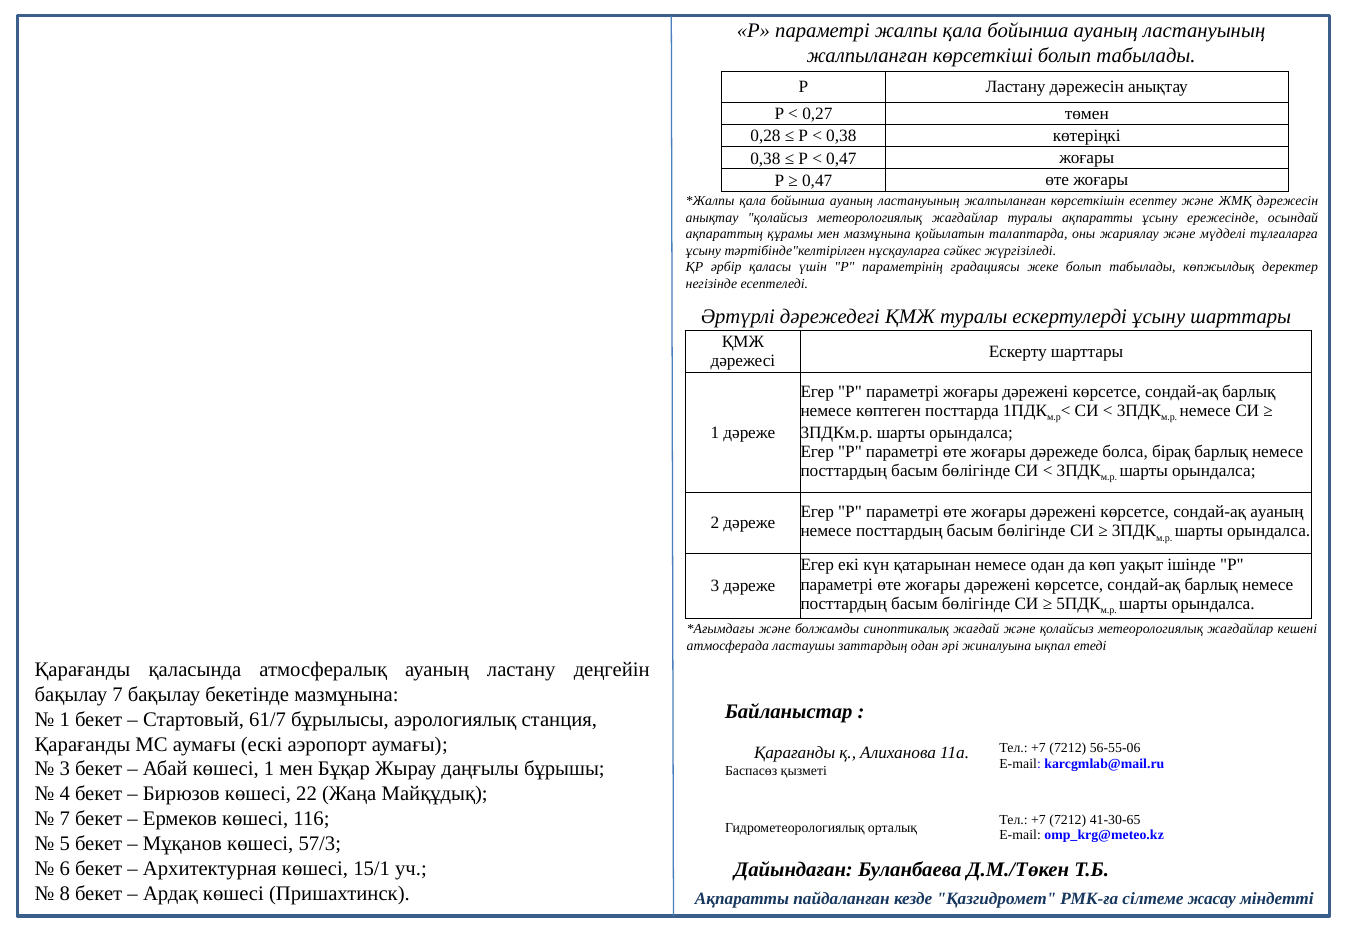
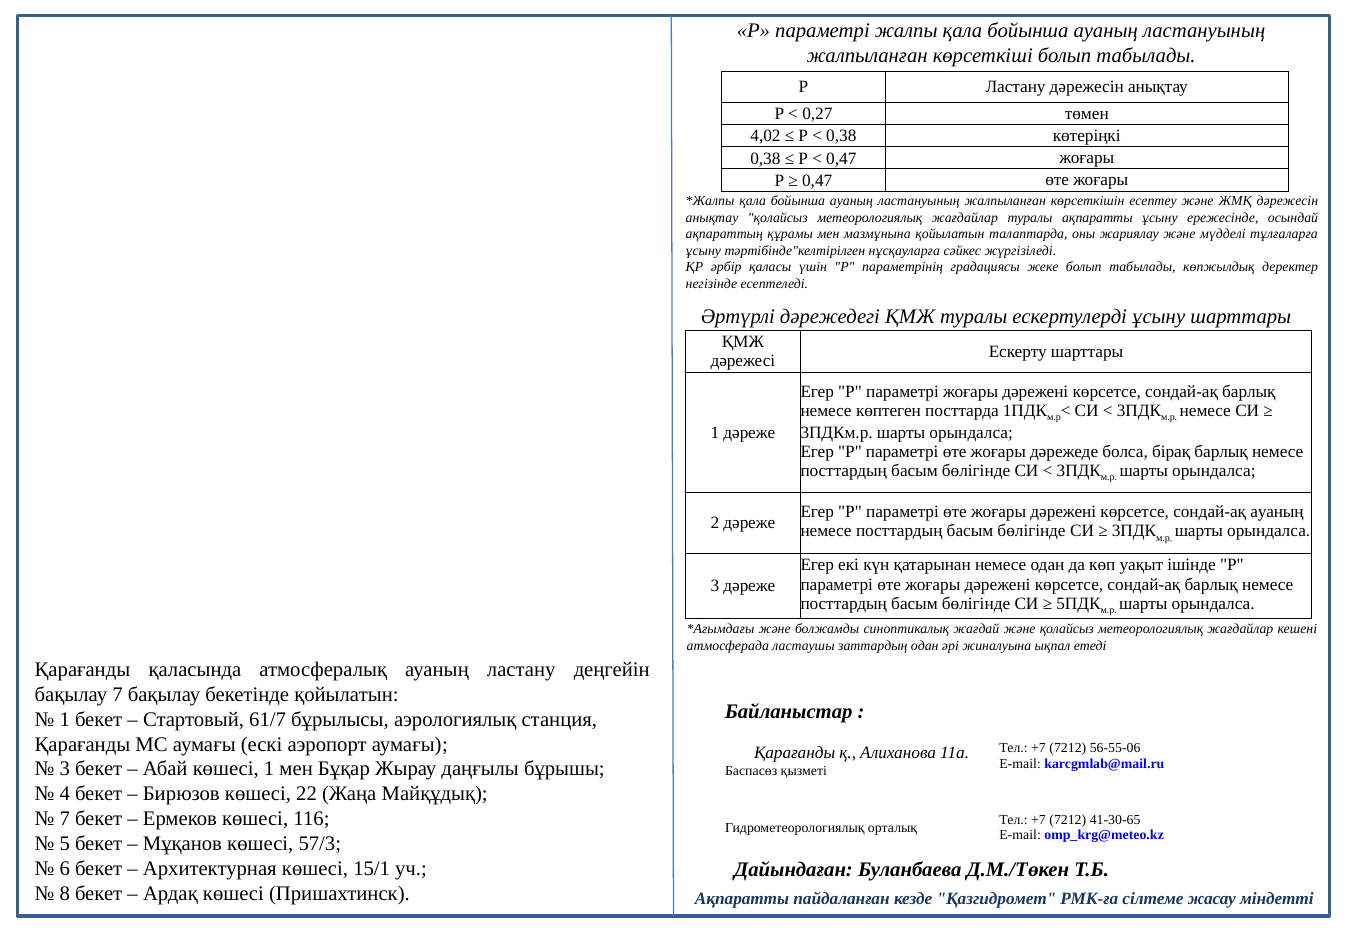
0,28: 0,28 -> 4,02
бекетінде мазмұнына: мазмұнына -> қойылатын
